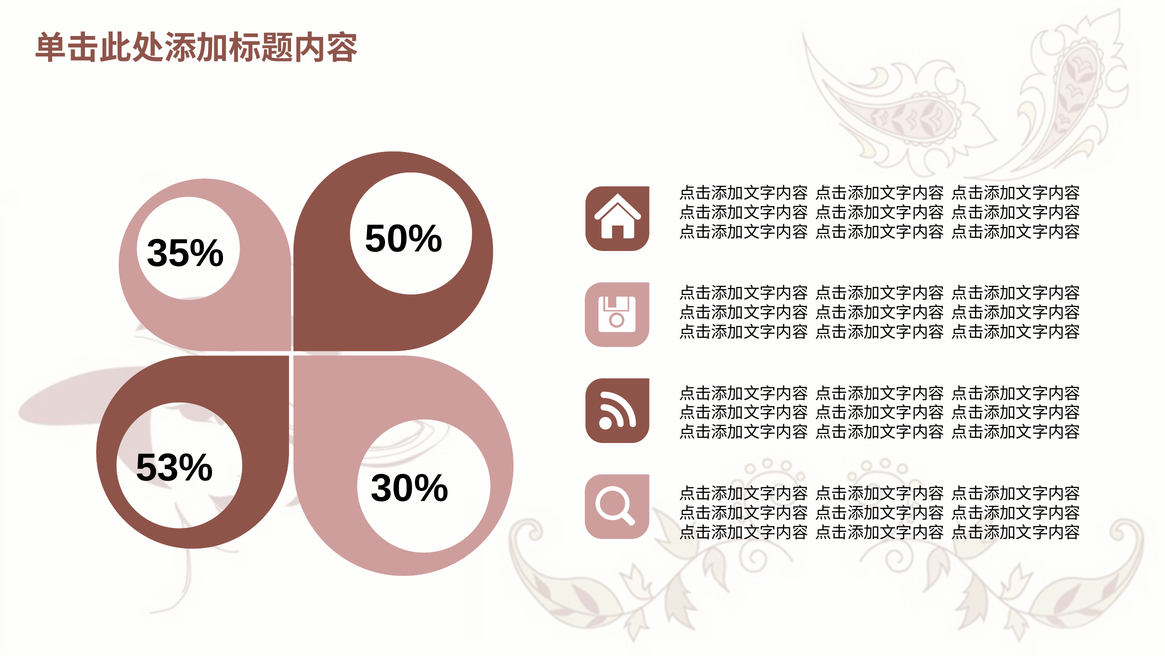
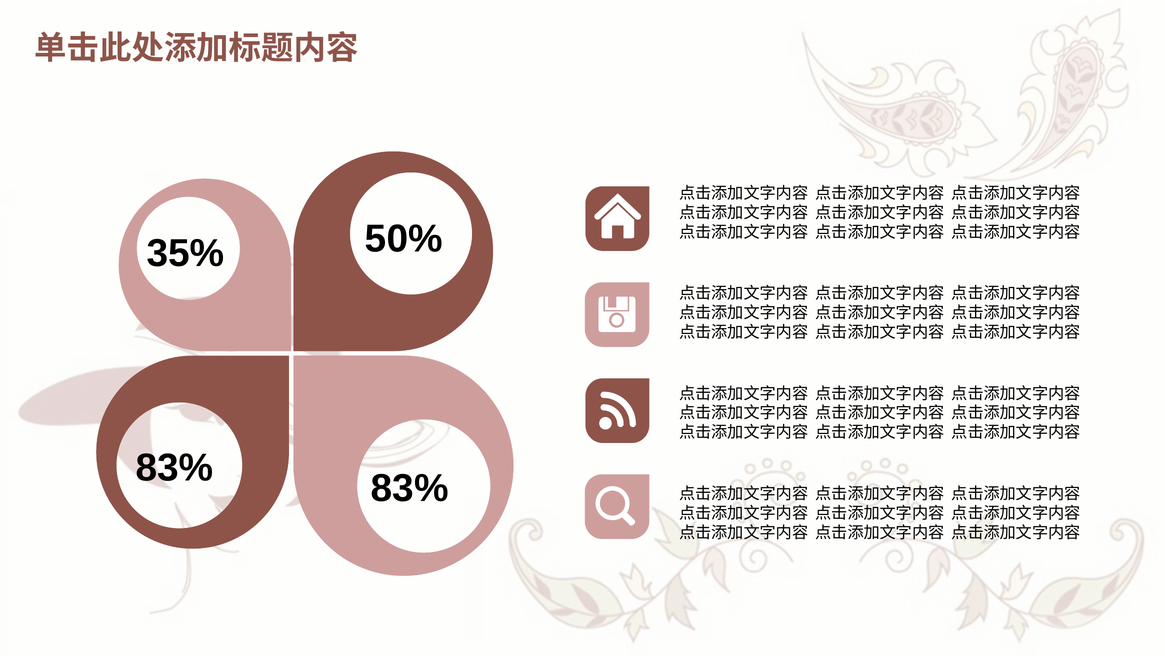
53% at (174, 468): 53% -> 83%
30% at (410, 488): 30% -> 83%
